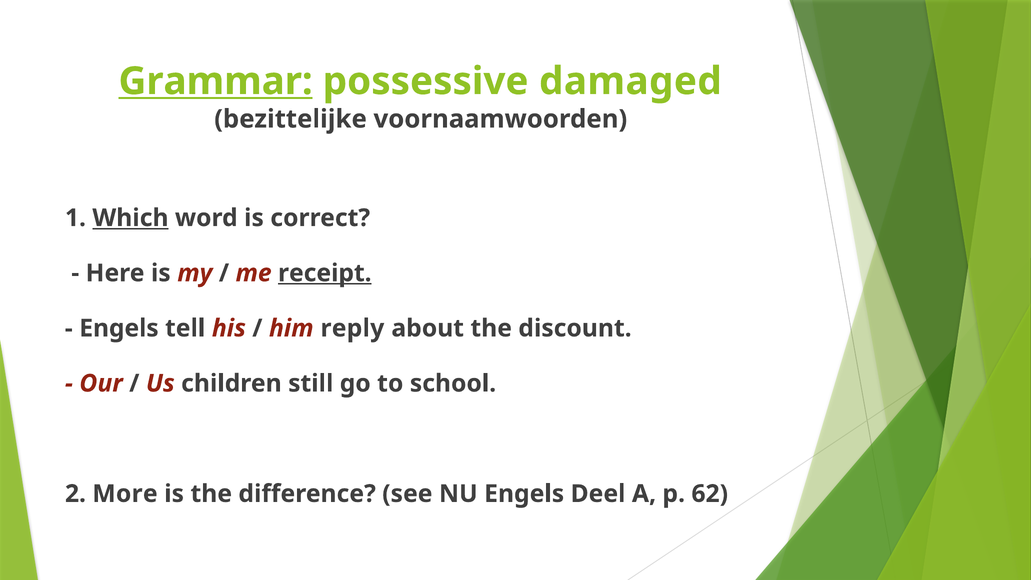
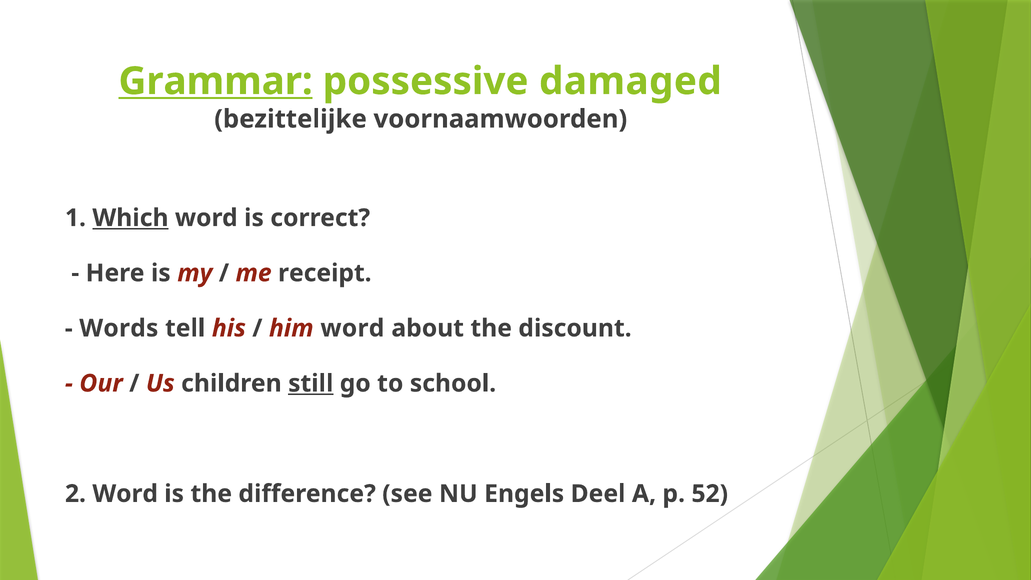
receipt underline: present -> none
Engels at (119, 328): Engels -> Words
him reply: reply -> word
still underline: none -> present
2 More: More -> Word
62: 62 -> 52
